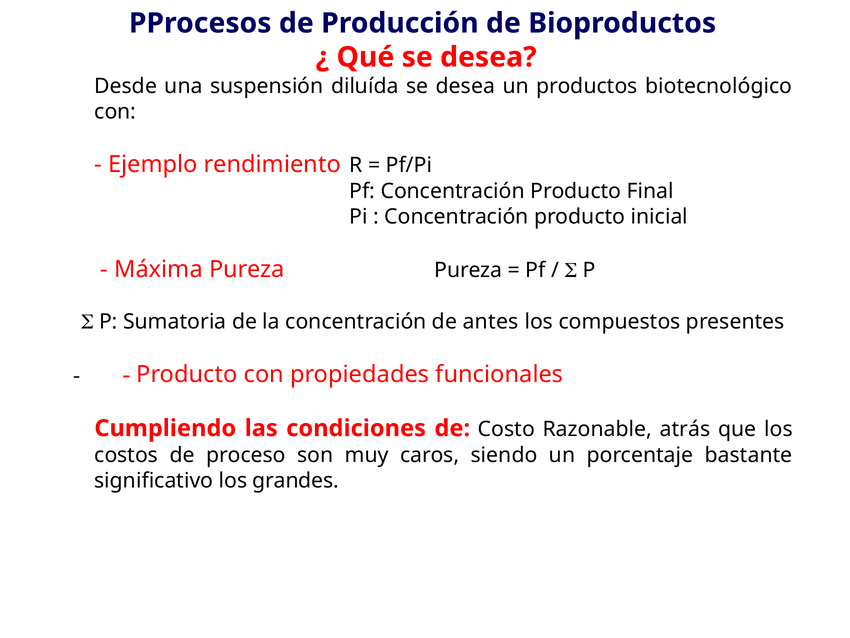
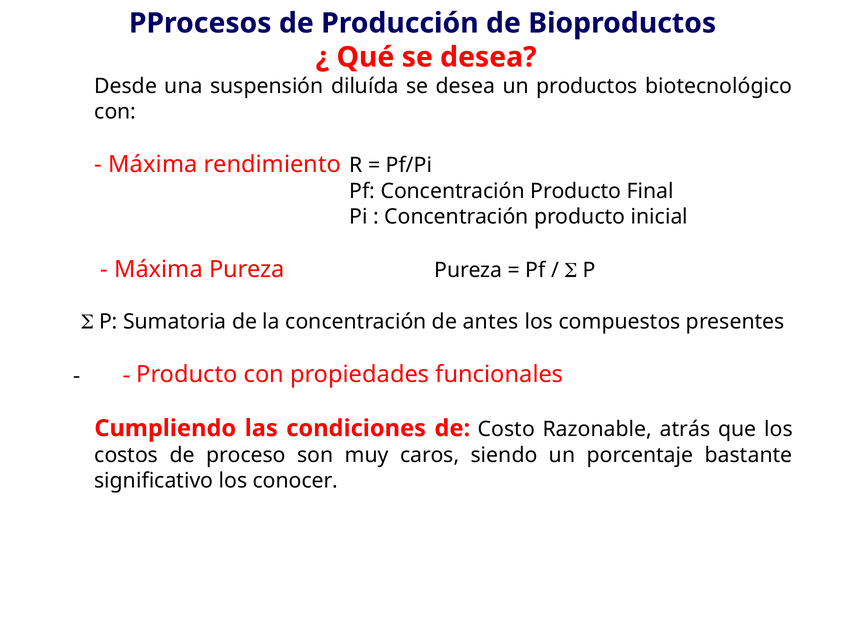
Ejemplo at (153, 164): Ejemplo -> Máxima
grandes: grandes -> conocer
